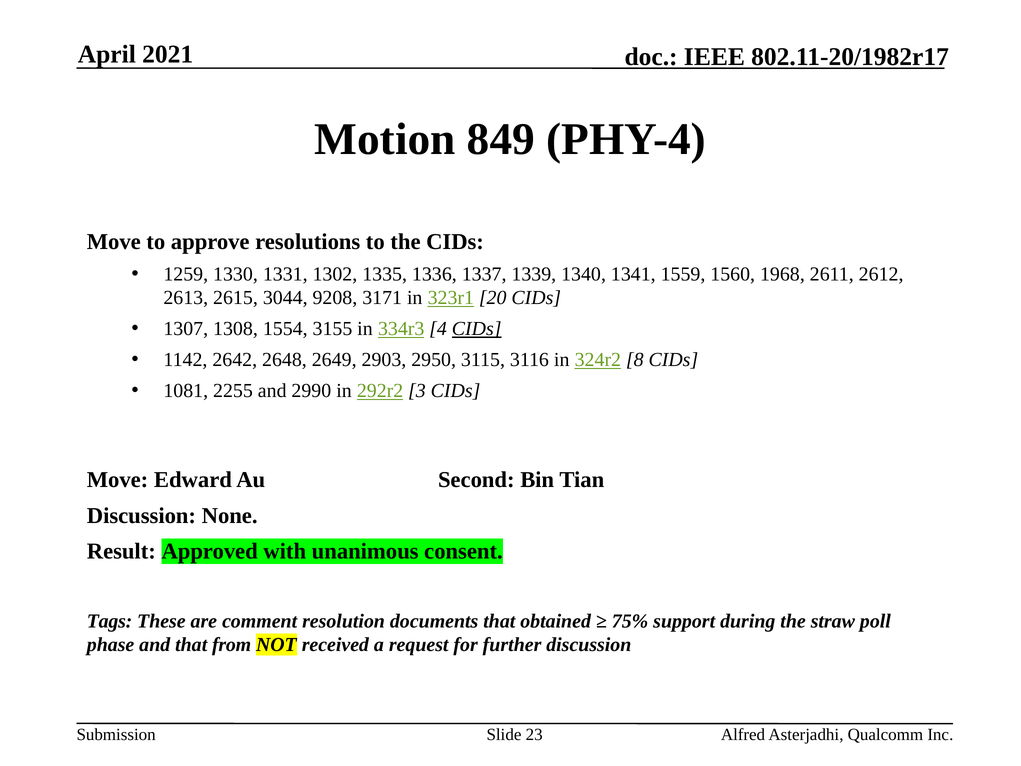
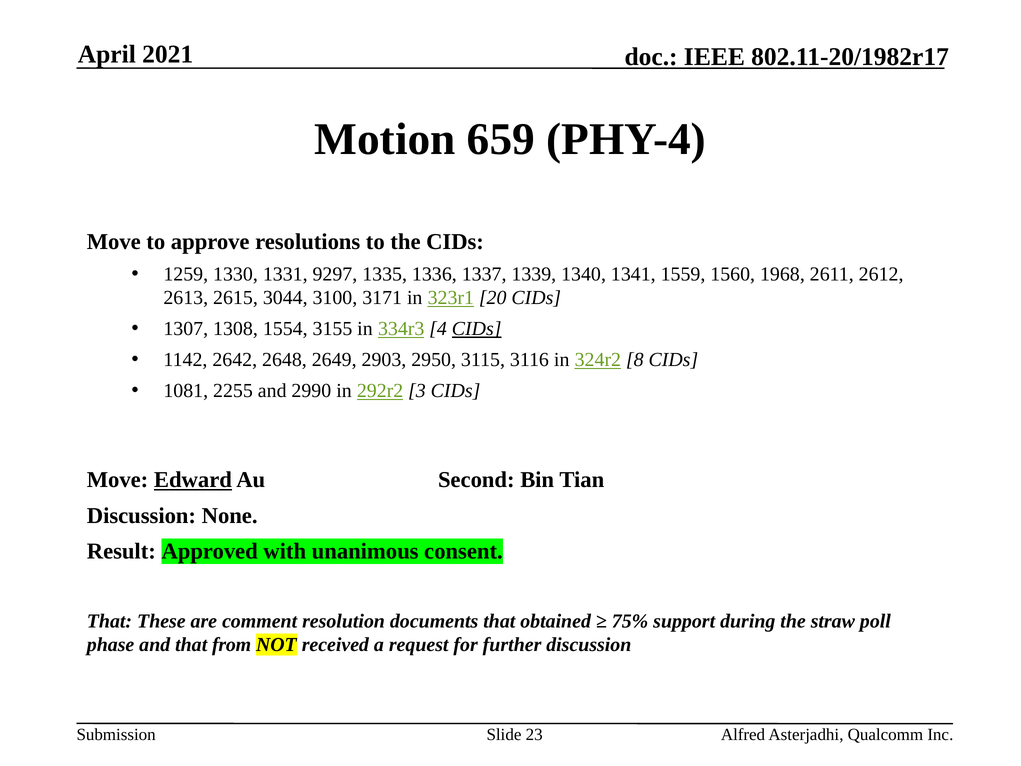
849: 849 -> 659
1302: 1302 -> 9297
9208: 9208 -> 3100
Edward underline: none -> present
Tags at (110, 621): Tags -> That
